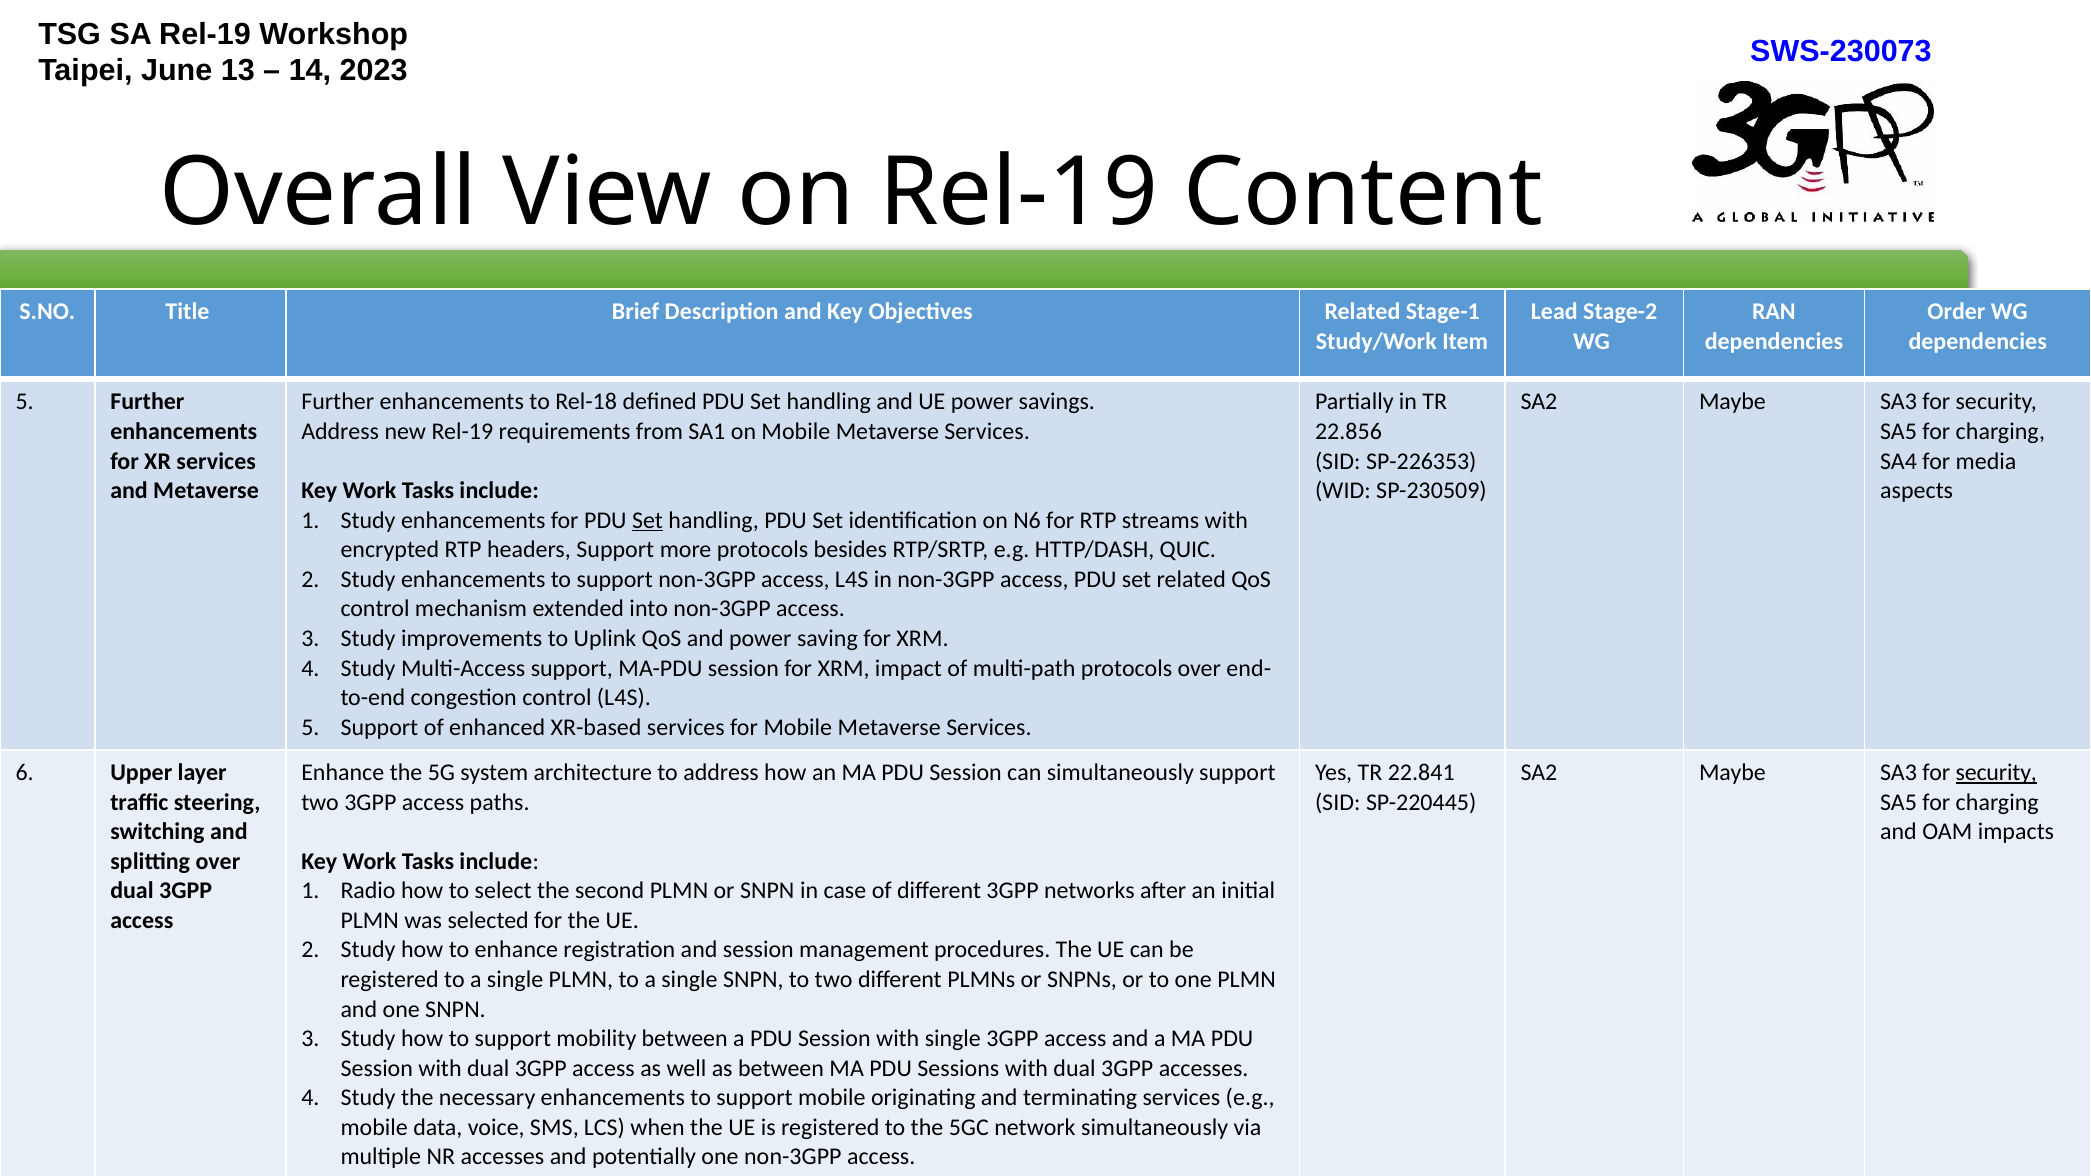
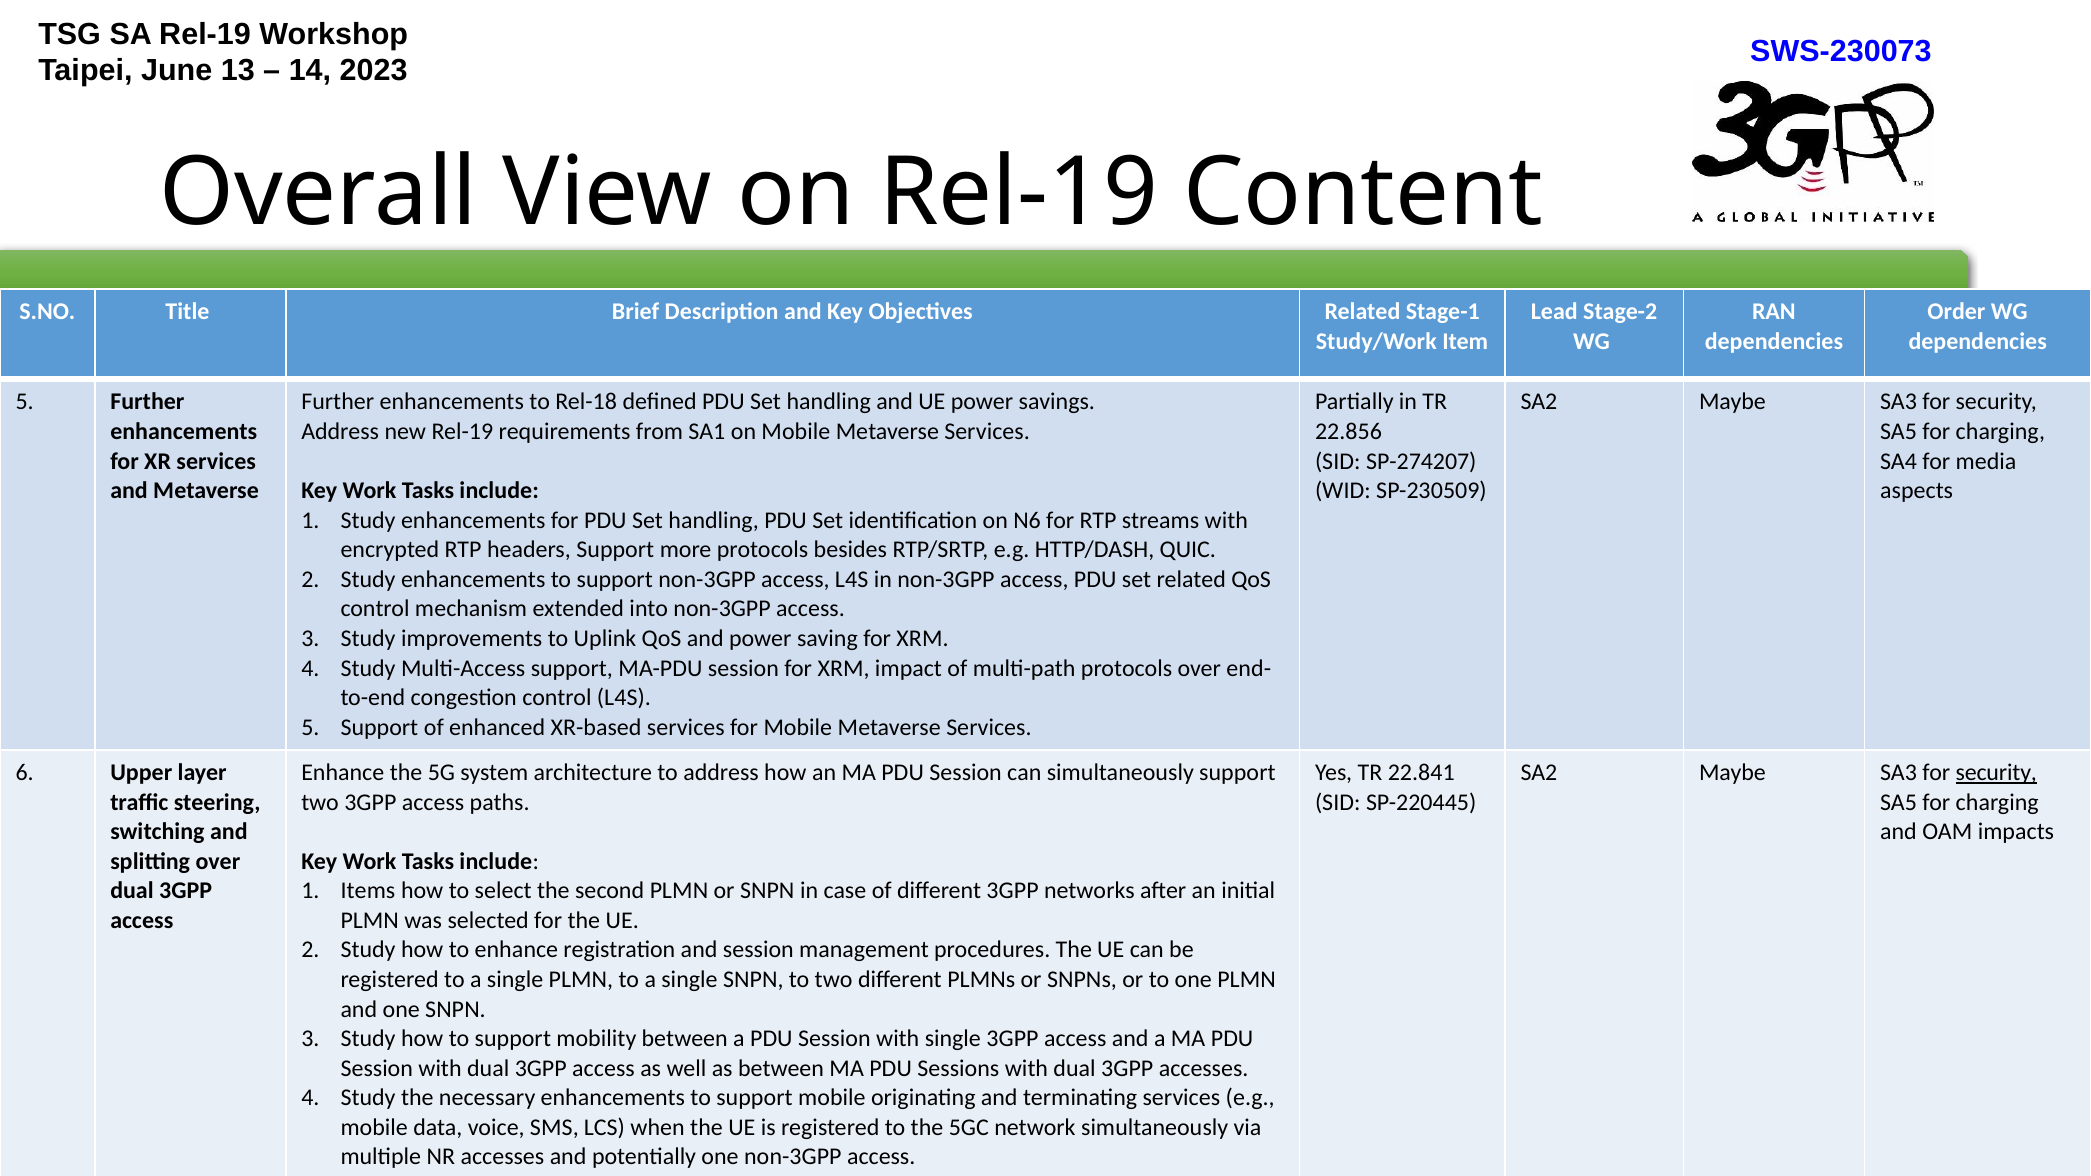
SP-226353: SP-226353 -> SP-274207
Set at (647, 520) underline: present -> none
Radio: Radio -> Items
